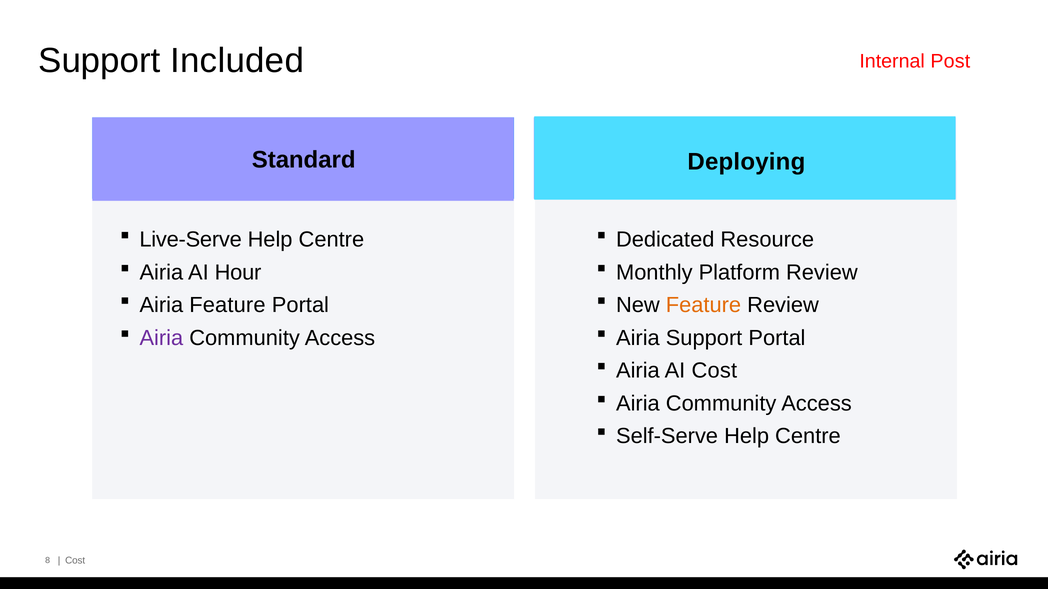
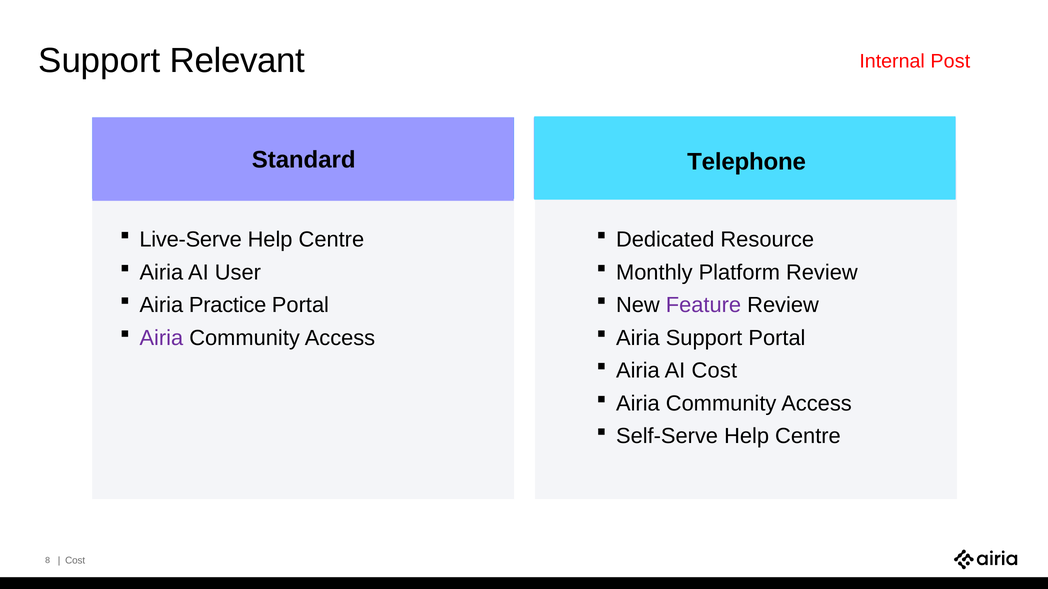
Included: Included -> Relevant
Deploying: Deploying -> Telephone
Hour: Hour -> User
Airia Feature: Feature -> Practice
Feature at (703, 305) colour: orange -> purple
